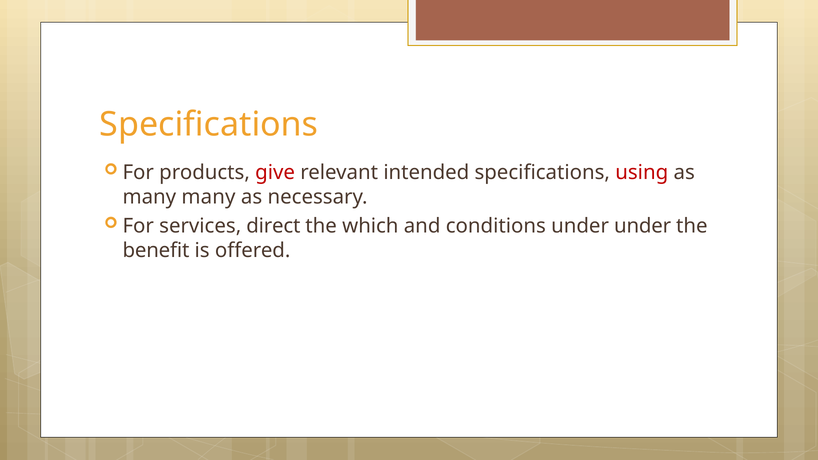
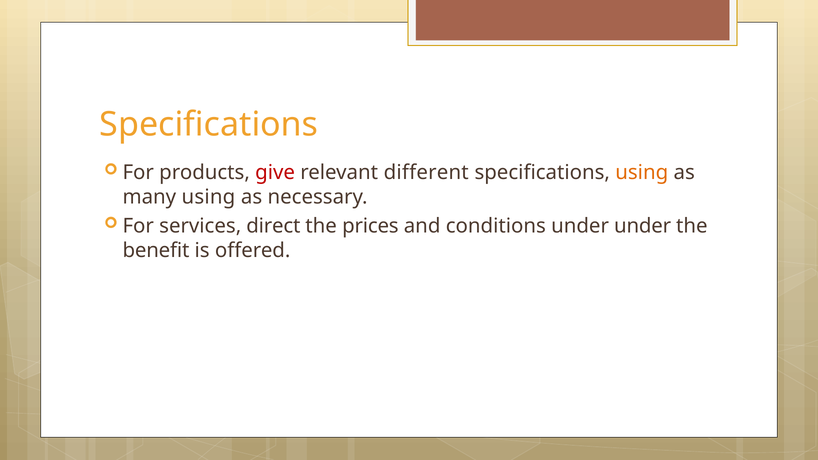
intended: intended -> different
using at (642, 173) colour: red -> orange
many many: many -> using
which: which -> prices
